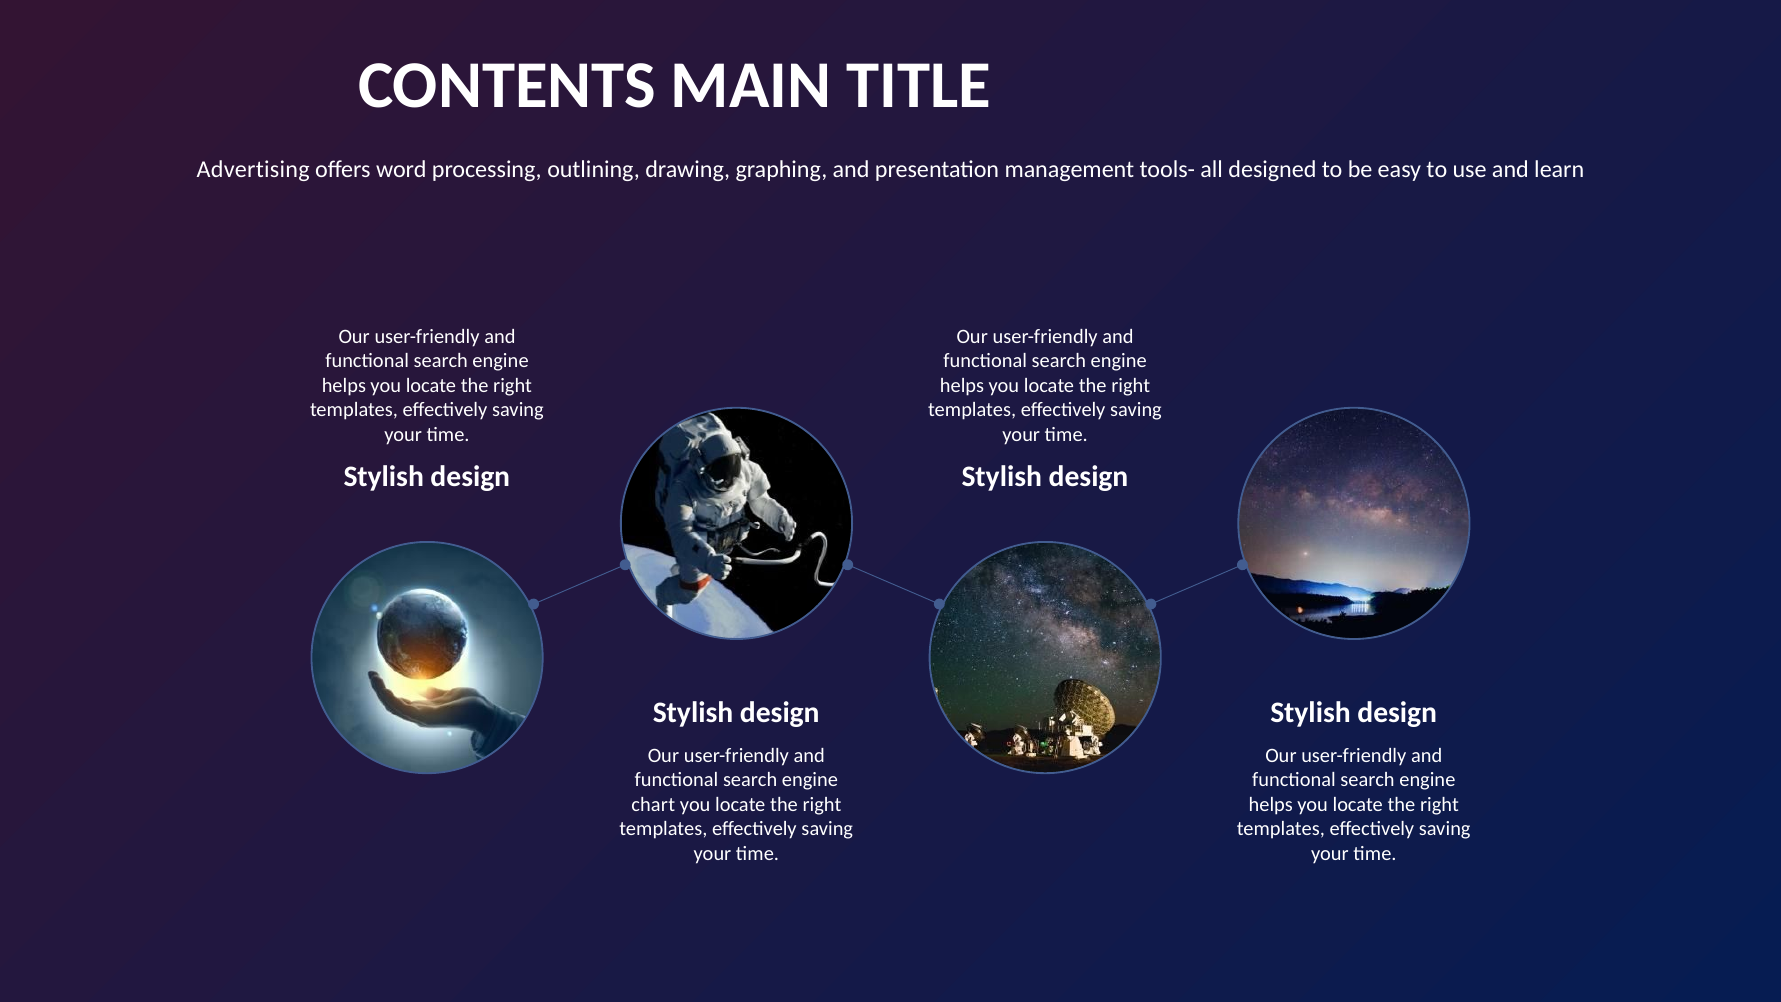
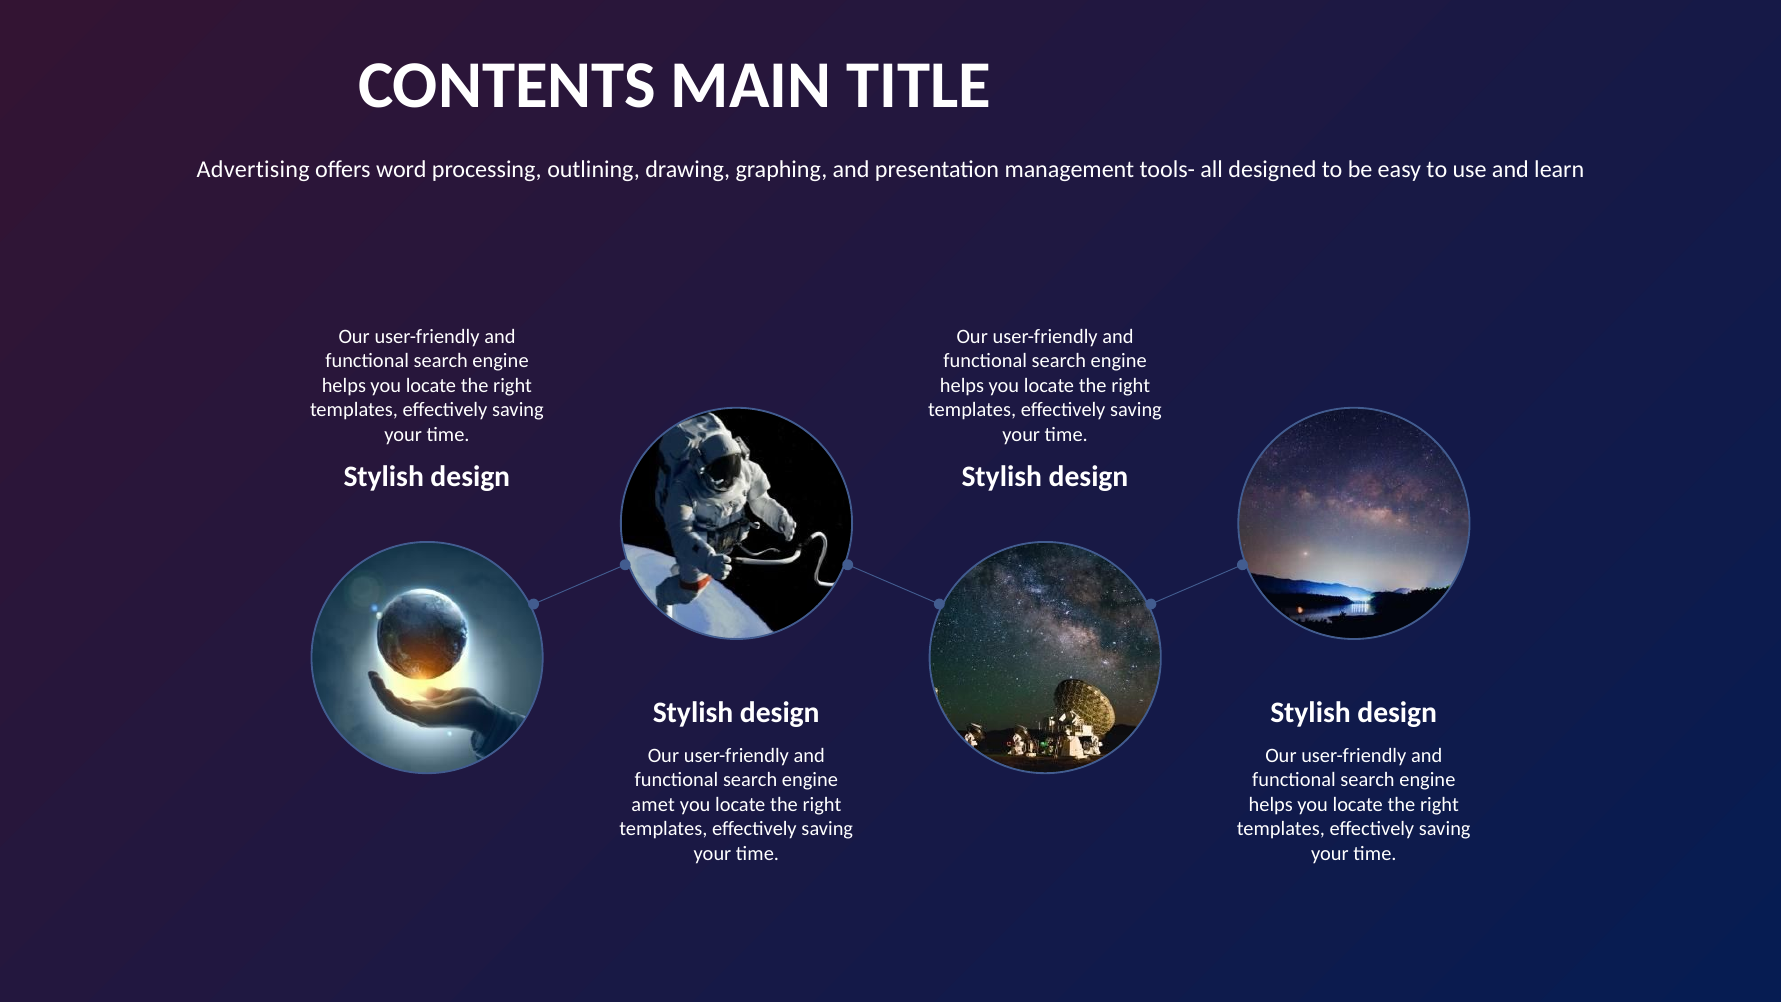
chart: chart -> amet
